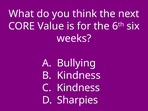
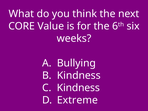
Sharpies: Sharpies -> Extreme
